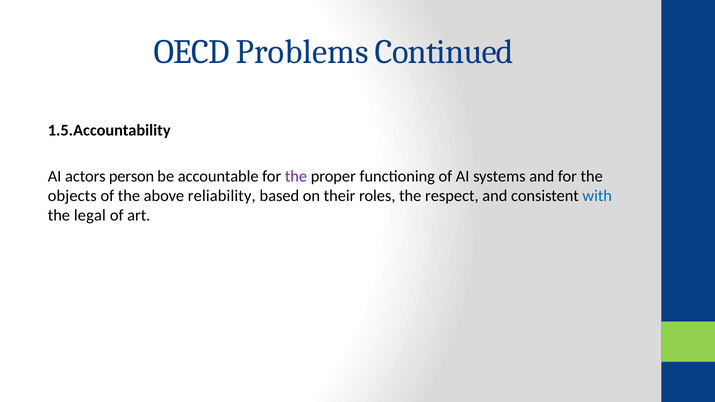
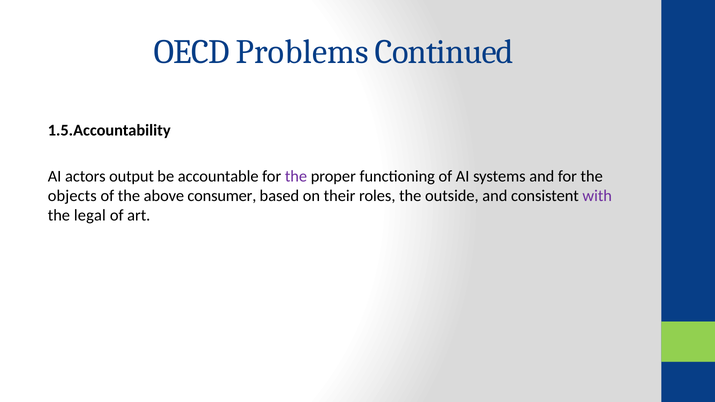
person: person -> output
reliability: reliability -> consumer
respect: respect -> outside
with colour: blue -> purple
